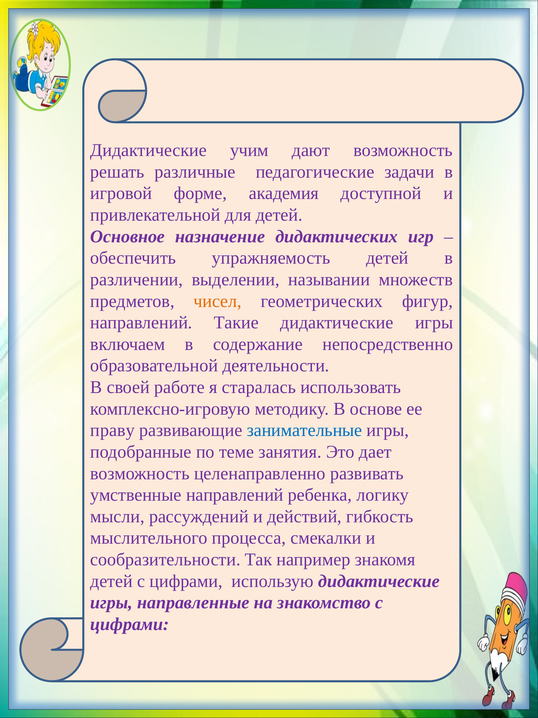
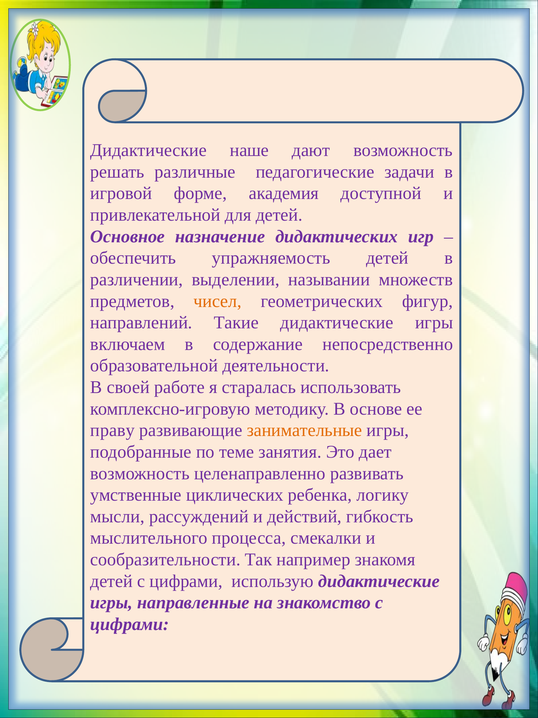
учим: учим -> наше
занимательные colour: blue -> orange
умственные направлений: направлений -> циклических
